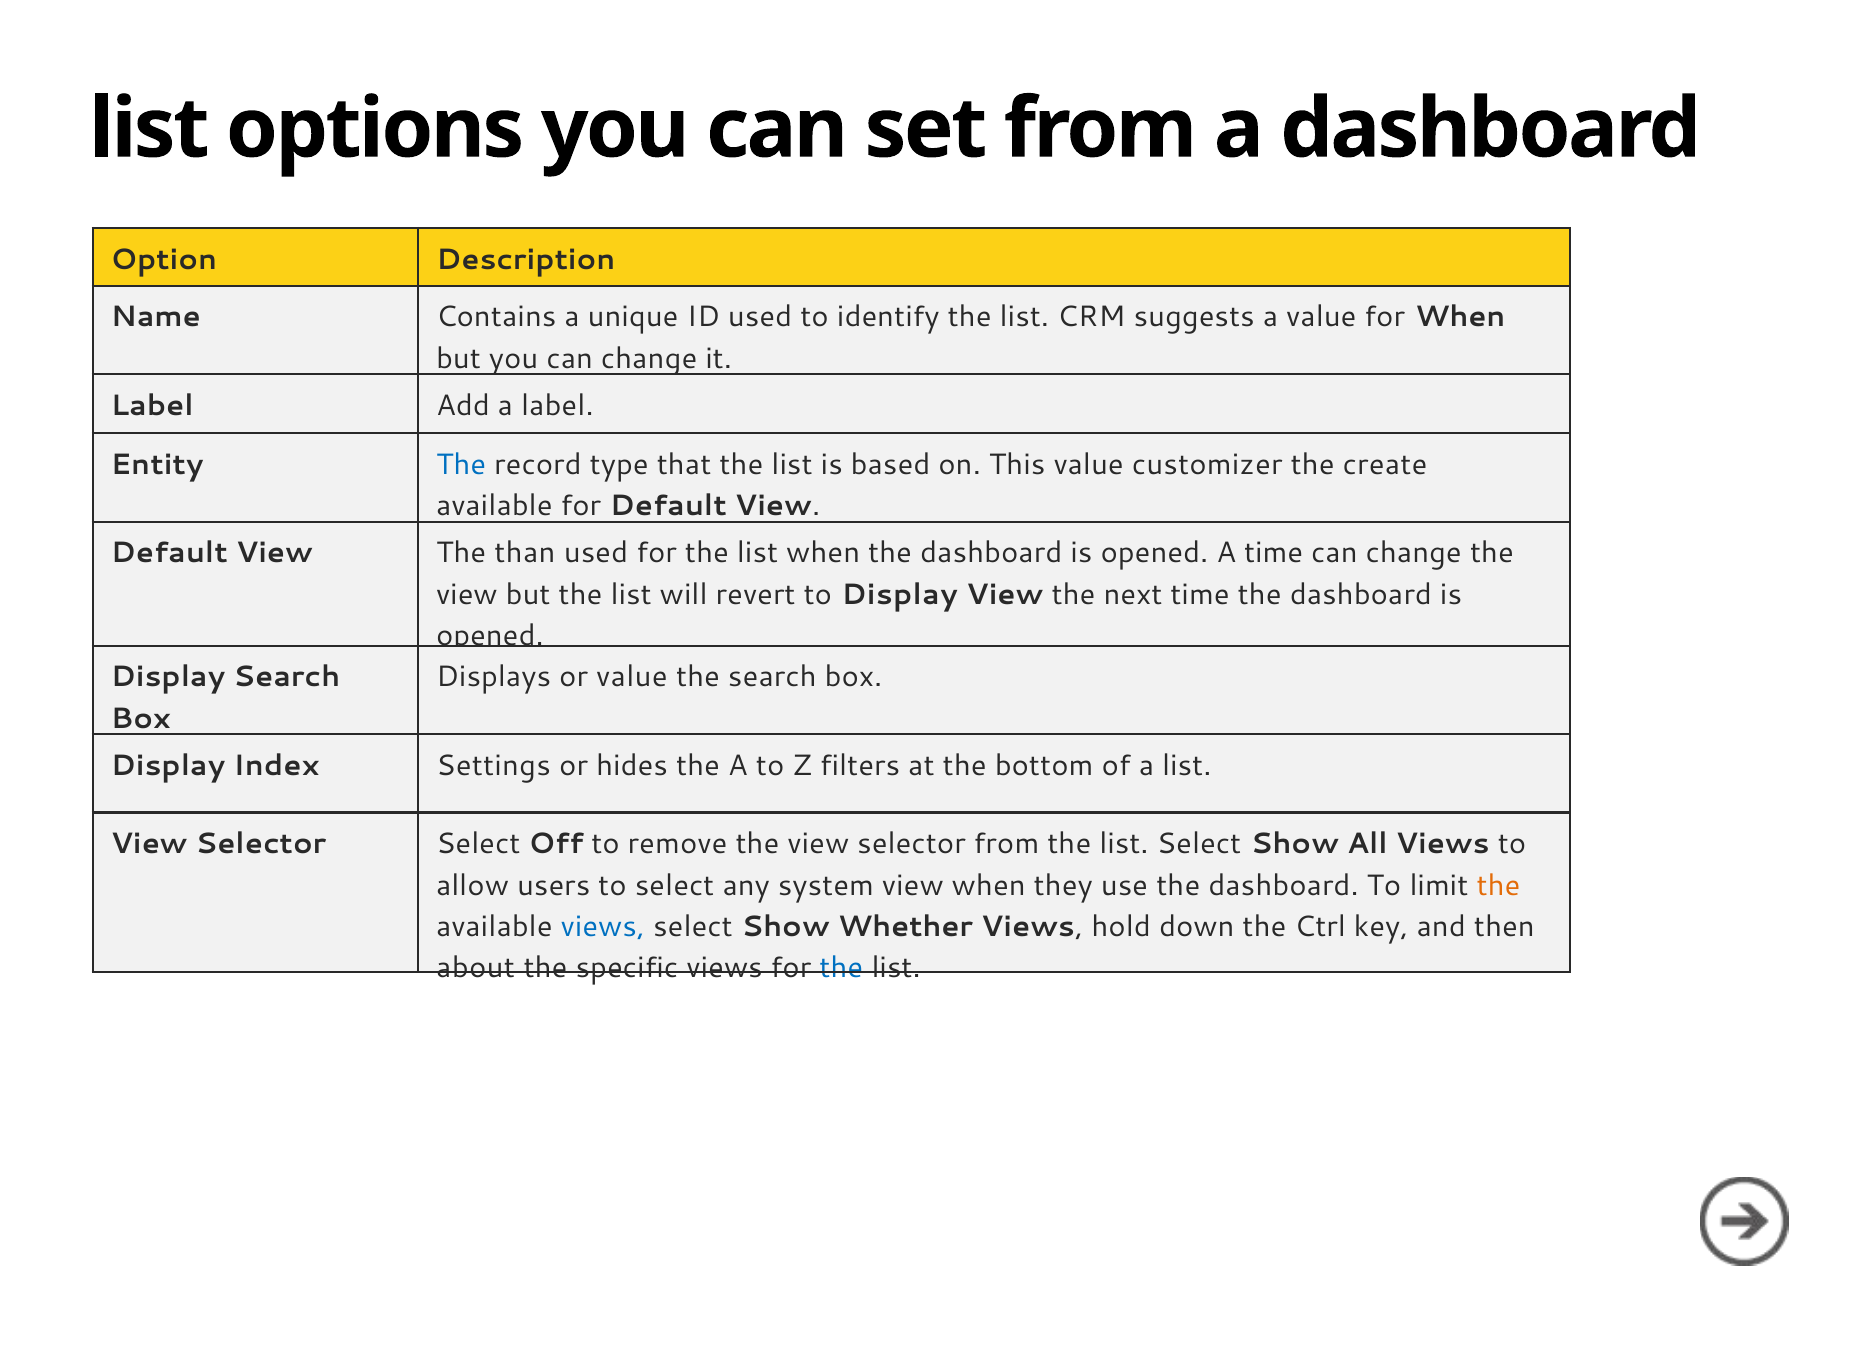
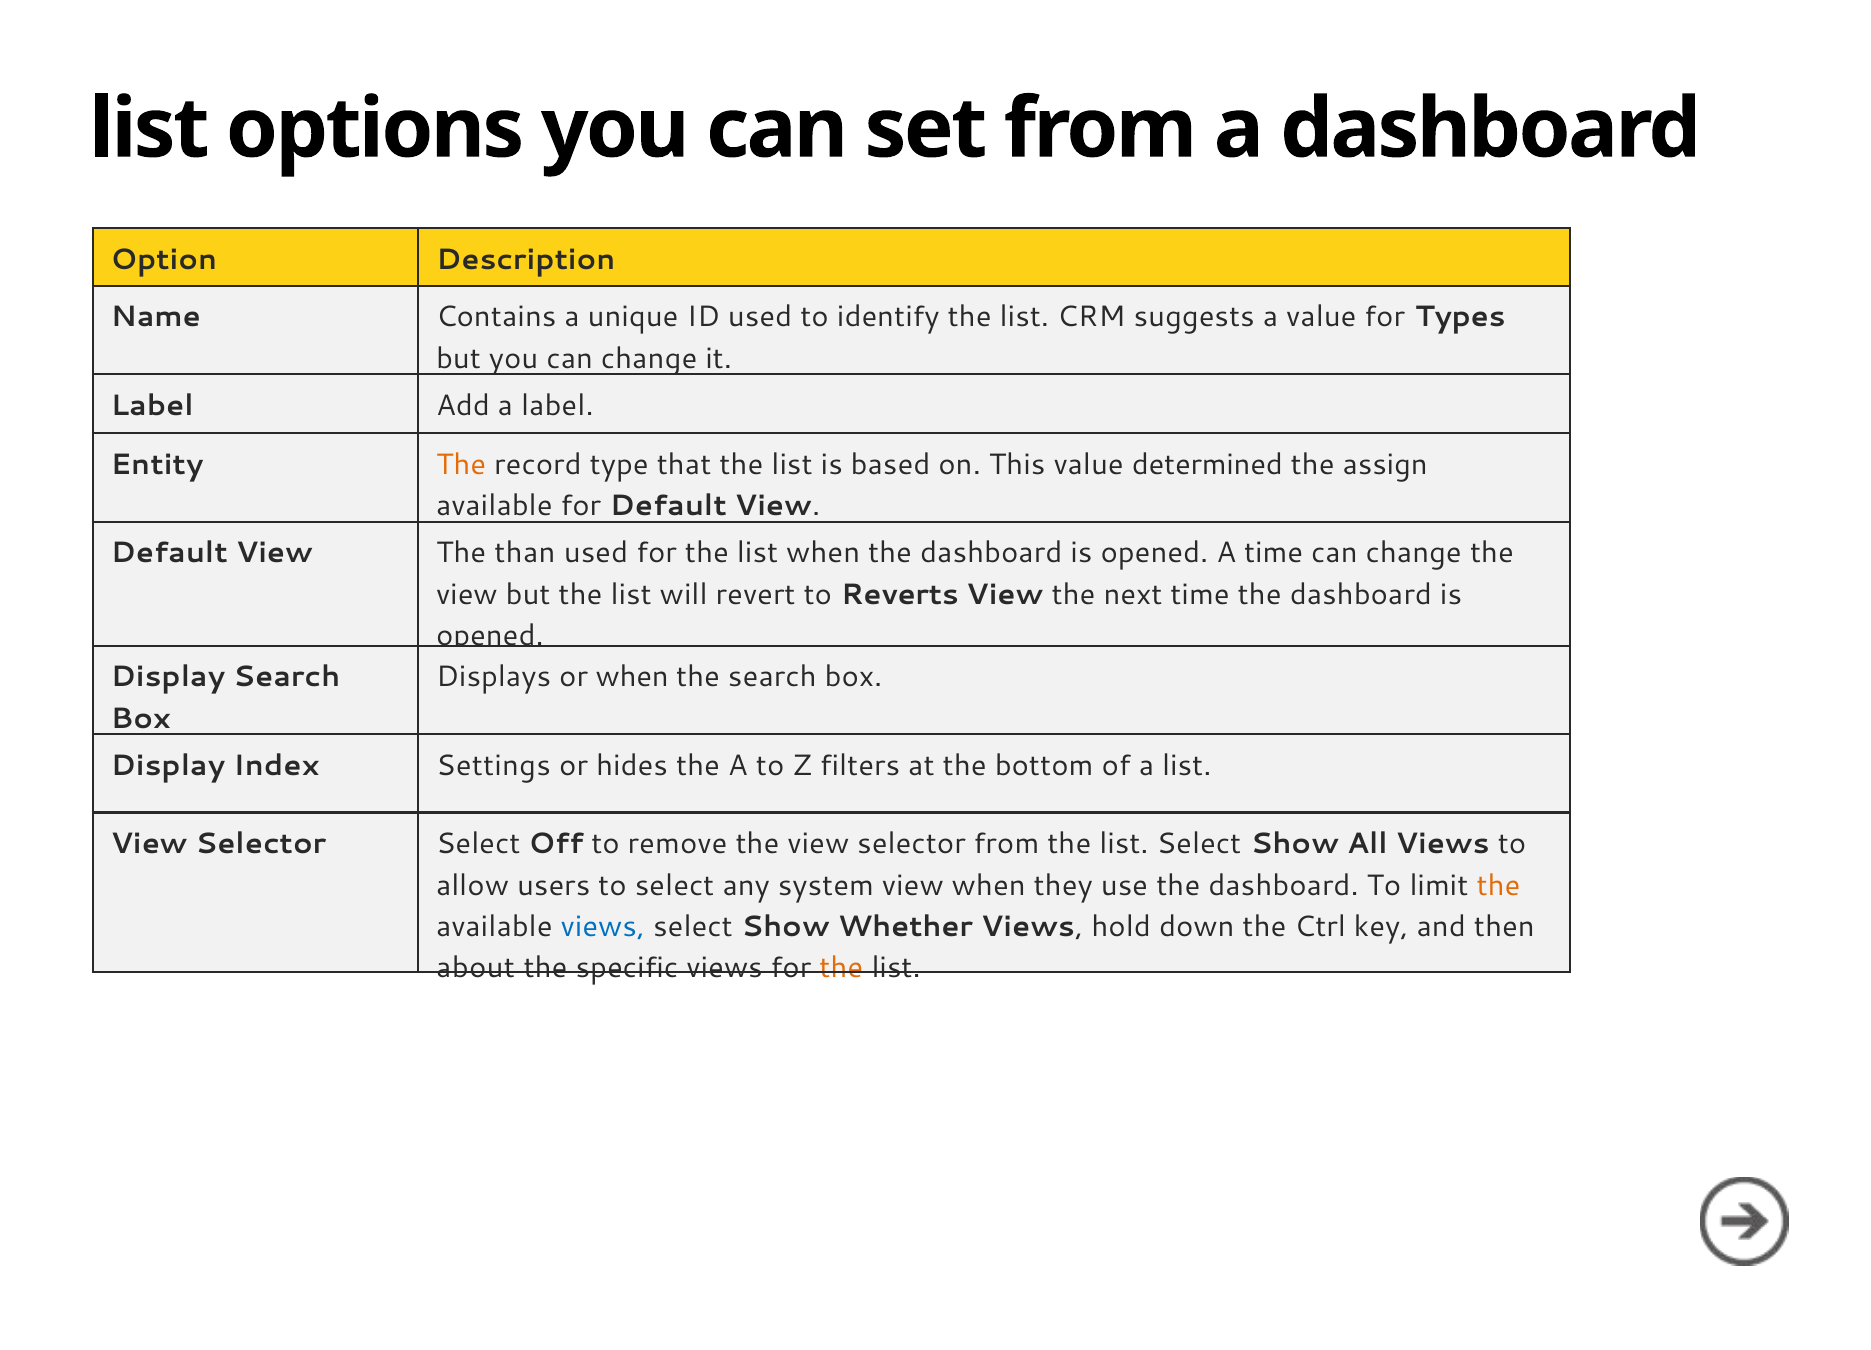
for When: When -> Types
The at (461, 464) colour: blue -> orange
customizer: customizer -> determined
create: create -> assign
to Display: Display -> Reverts
or value: value -> when
the at (841, 968) colour: blue -> orange
